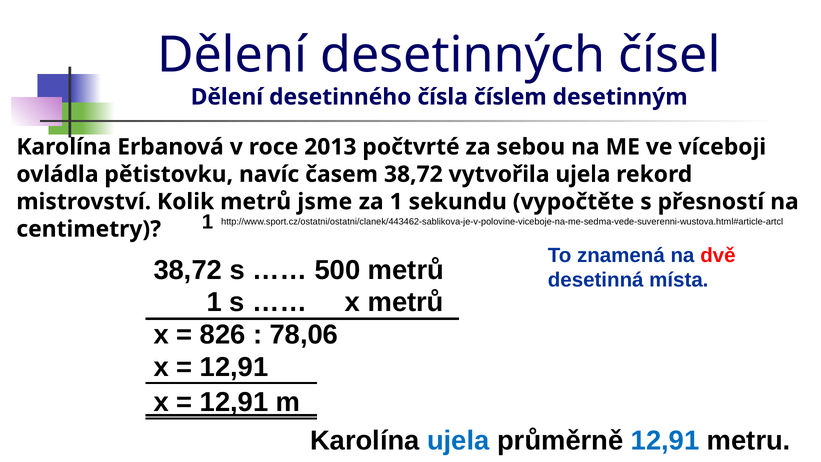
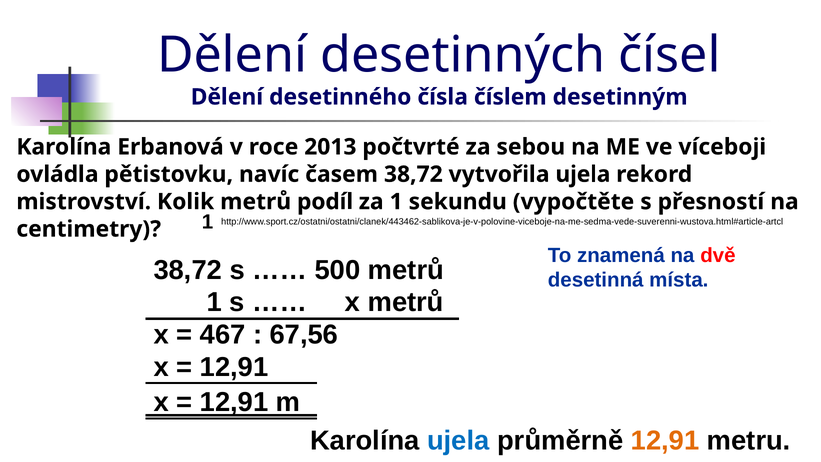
jsme: jsme -> podíl
826: 826 -> 467
78,06: 78,06 -> 67,56
12,91 at (665, 441) colour: blue -> orange
